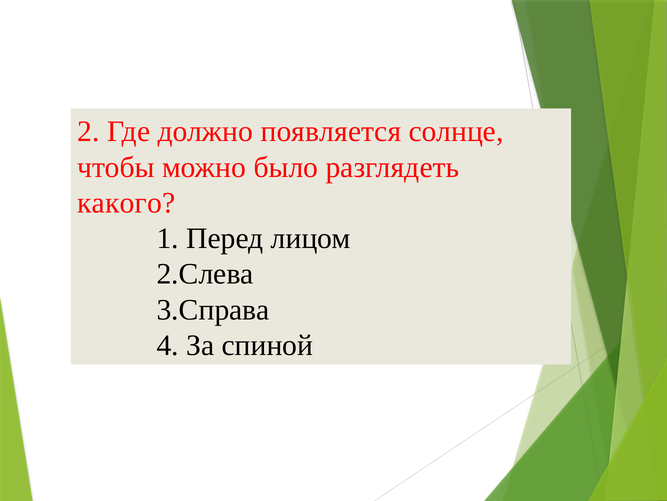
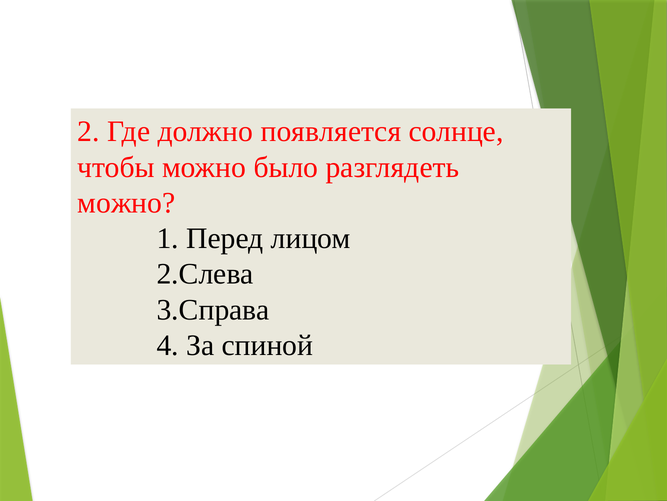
какого at (126, 203): какого -> можно
